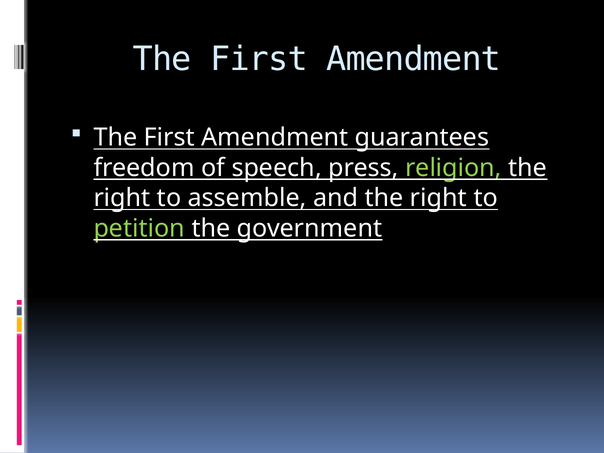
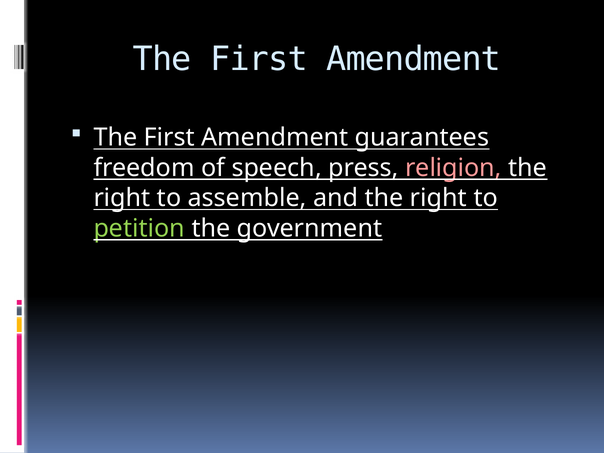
religion colour: light green -> pink
